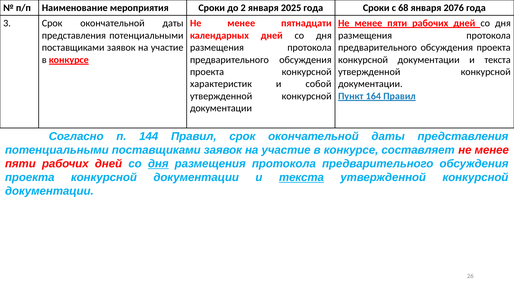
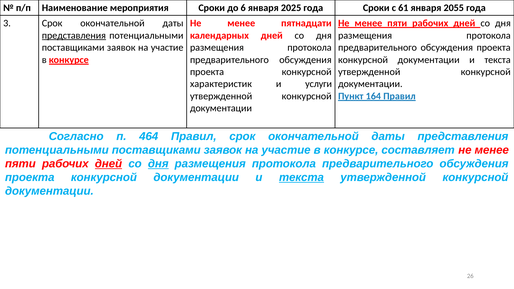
2: 2 -> 6
68: 68 -> 61
2076: 2076 -> 2055
представления at (74, 35) underline: none -> present
собой: собой -> услуги
144: 144 -> 464
дней at (108, 164) underline: none -> present
